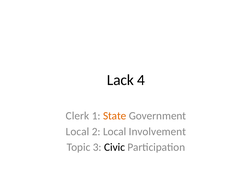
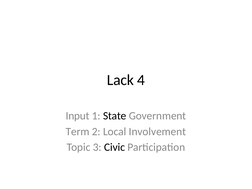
Clerk: Clerk -> Input
State colour: orange -> black
Local at (78, 132): Local -> Term
